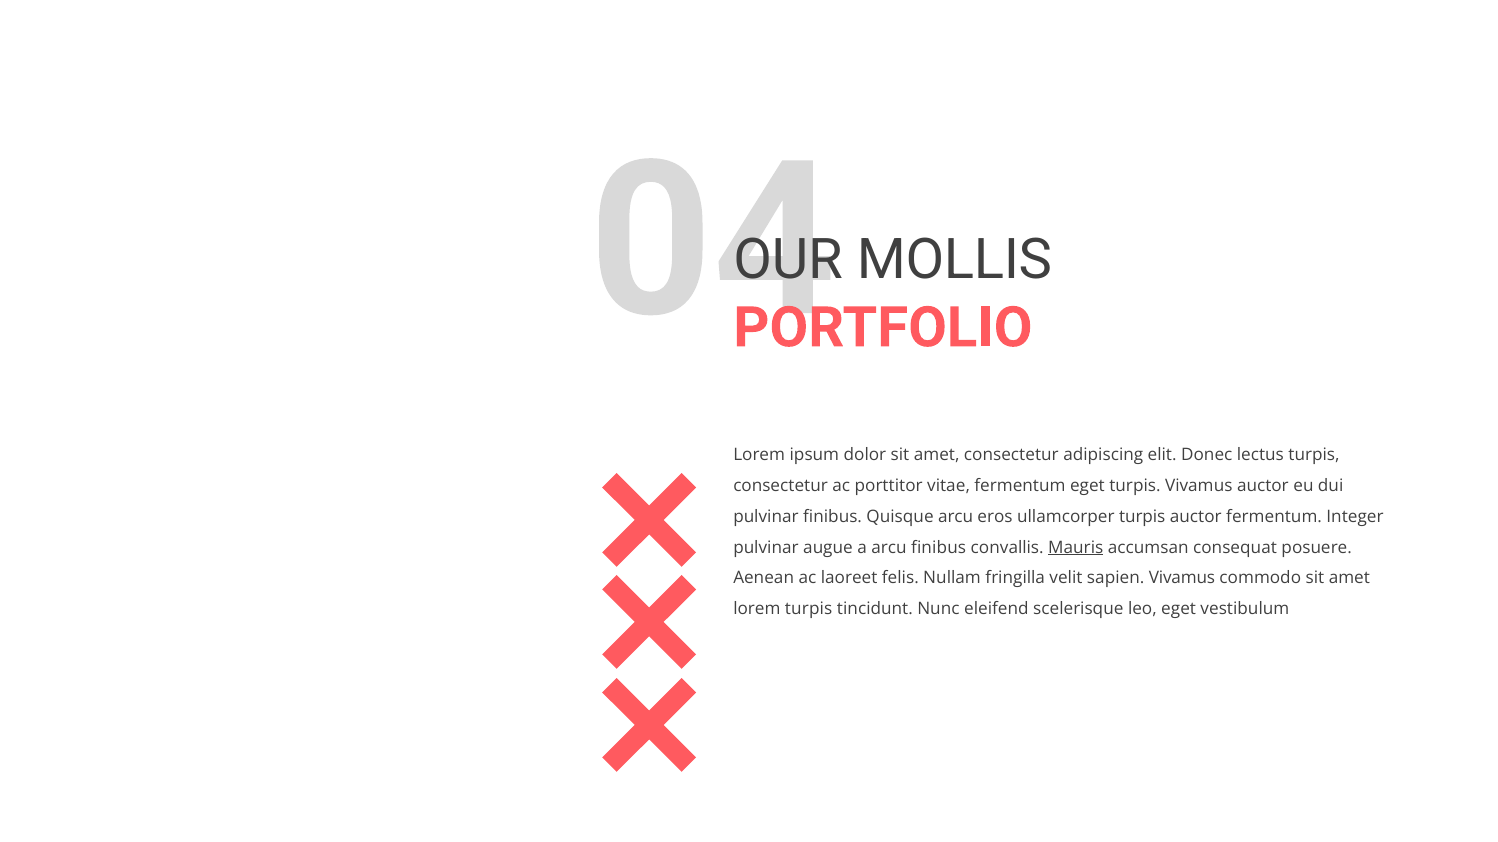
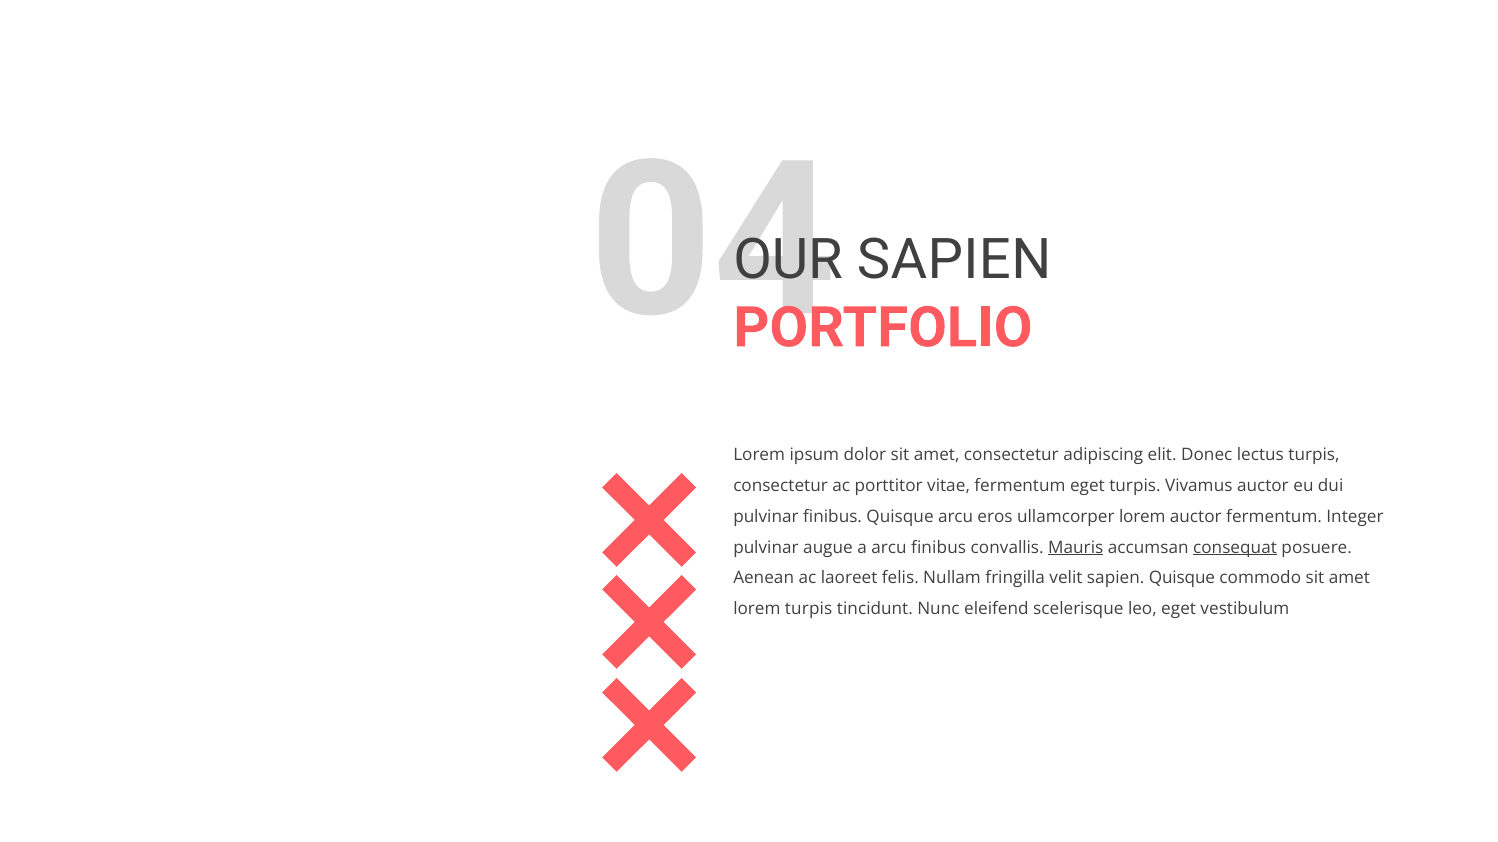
MOLLIS at (954, 261): MOLLIS -> SAPIEN
ullamcorper turpis: turpis -> lorem
consequat underline: none -> present
sapien Vivamus: Vivamus -> Quisque
